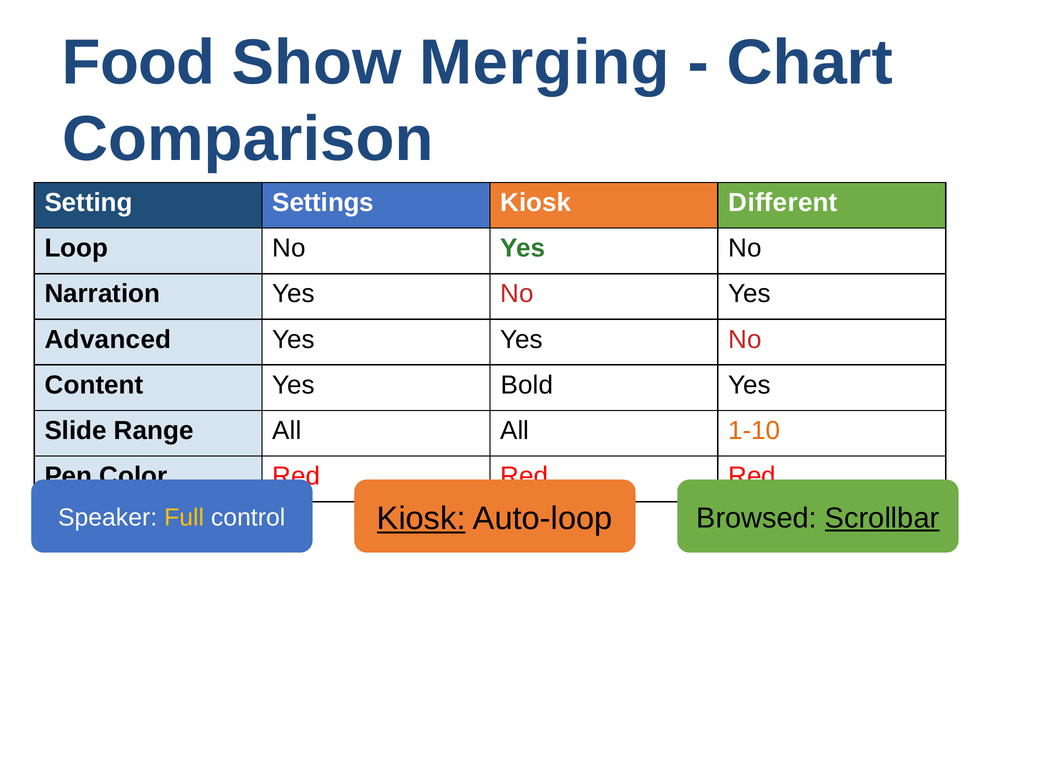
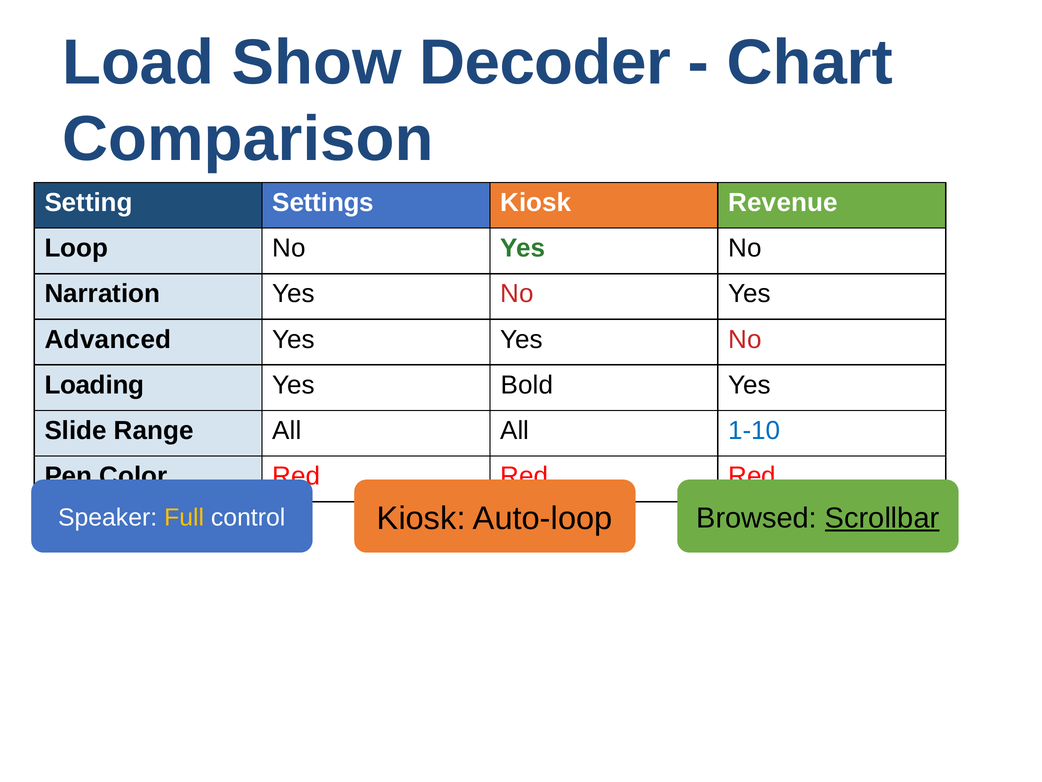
Food: Food -> Load
Merging: Merging -> Decoder
Different: Different -> Revenue
Content: Content -> Loading
1-10 colour: orange -> blue
Kiosk at (421, 518) underline: present -> none
